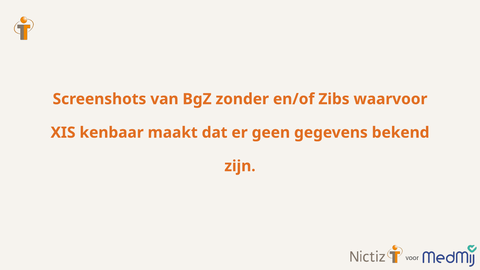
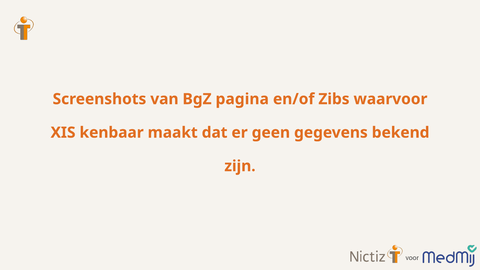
zonder: zonder -> pagina
